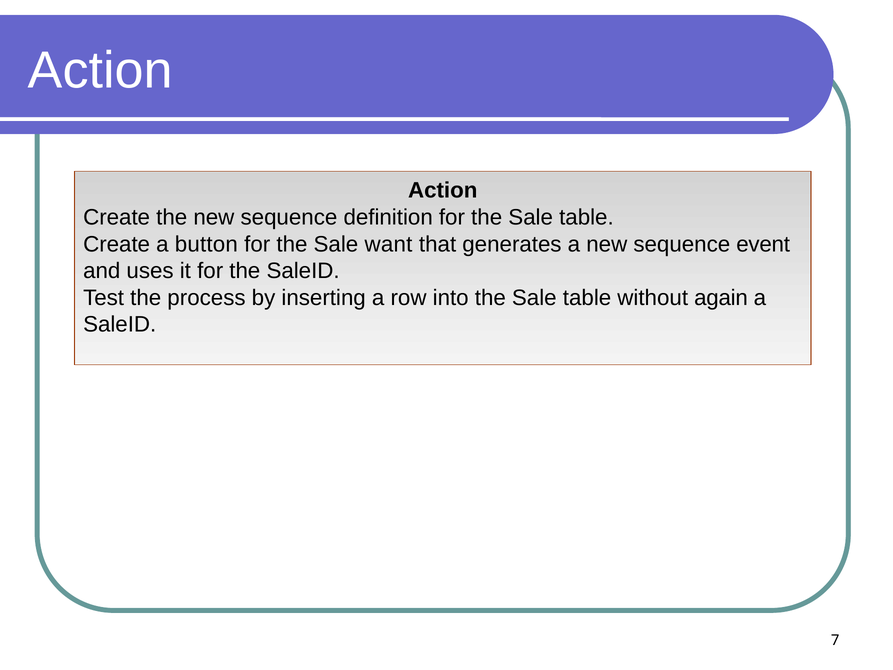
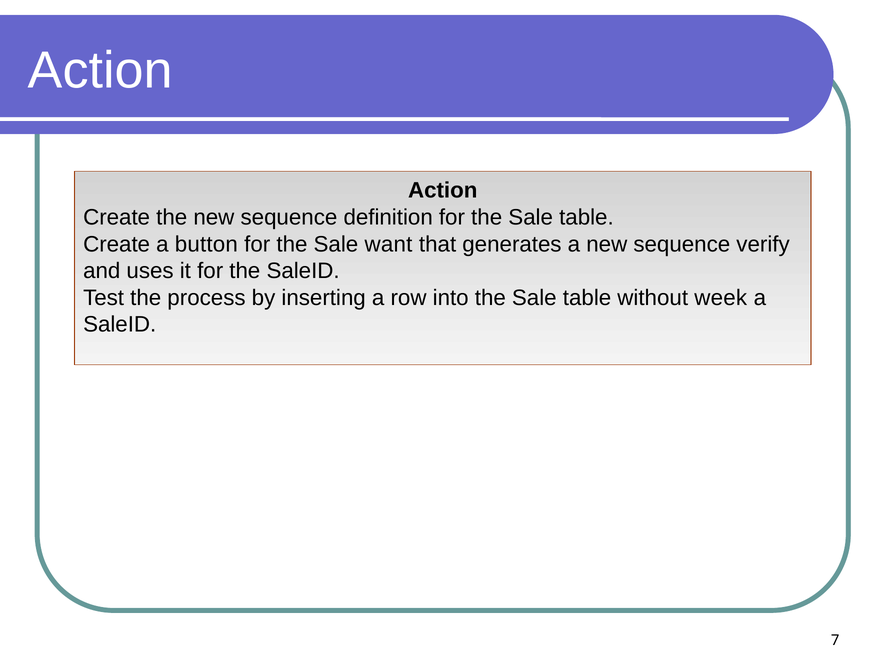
event: event -> verify
again: again -> week
